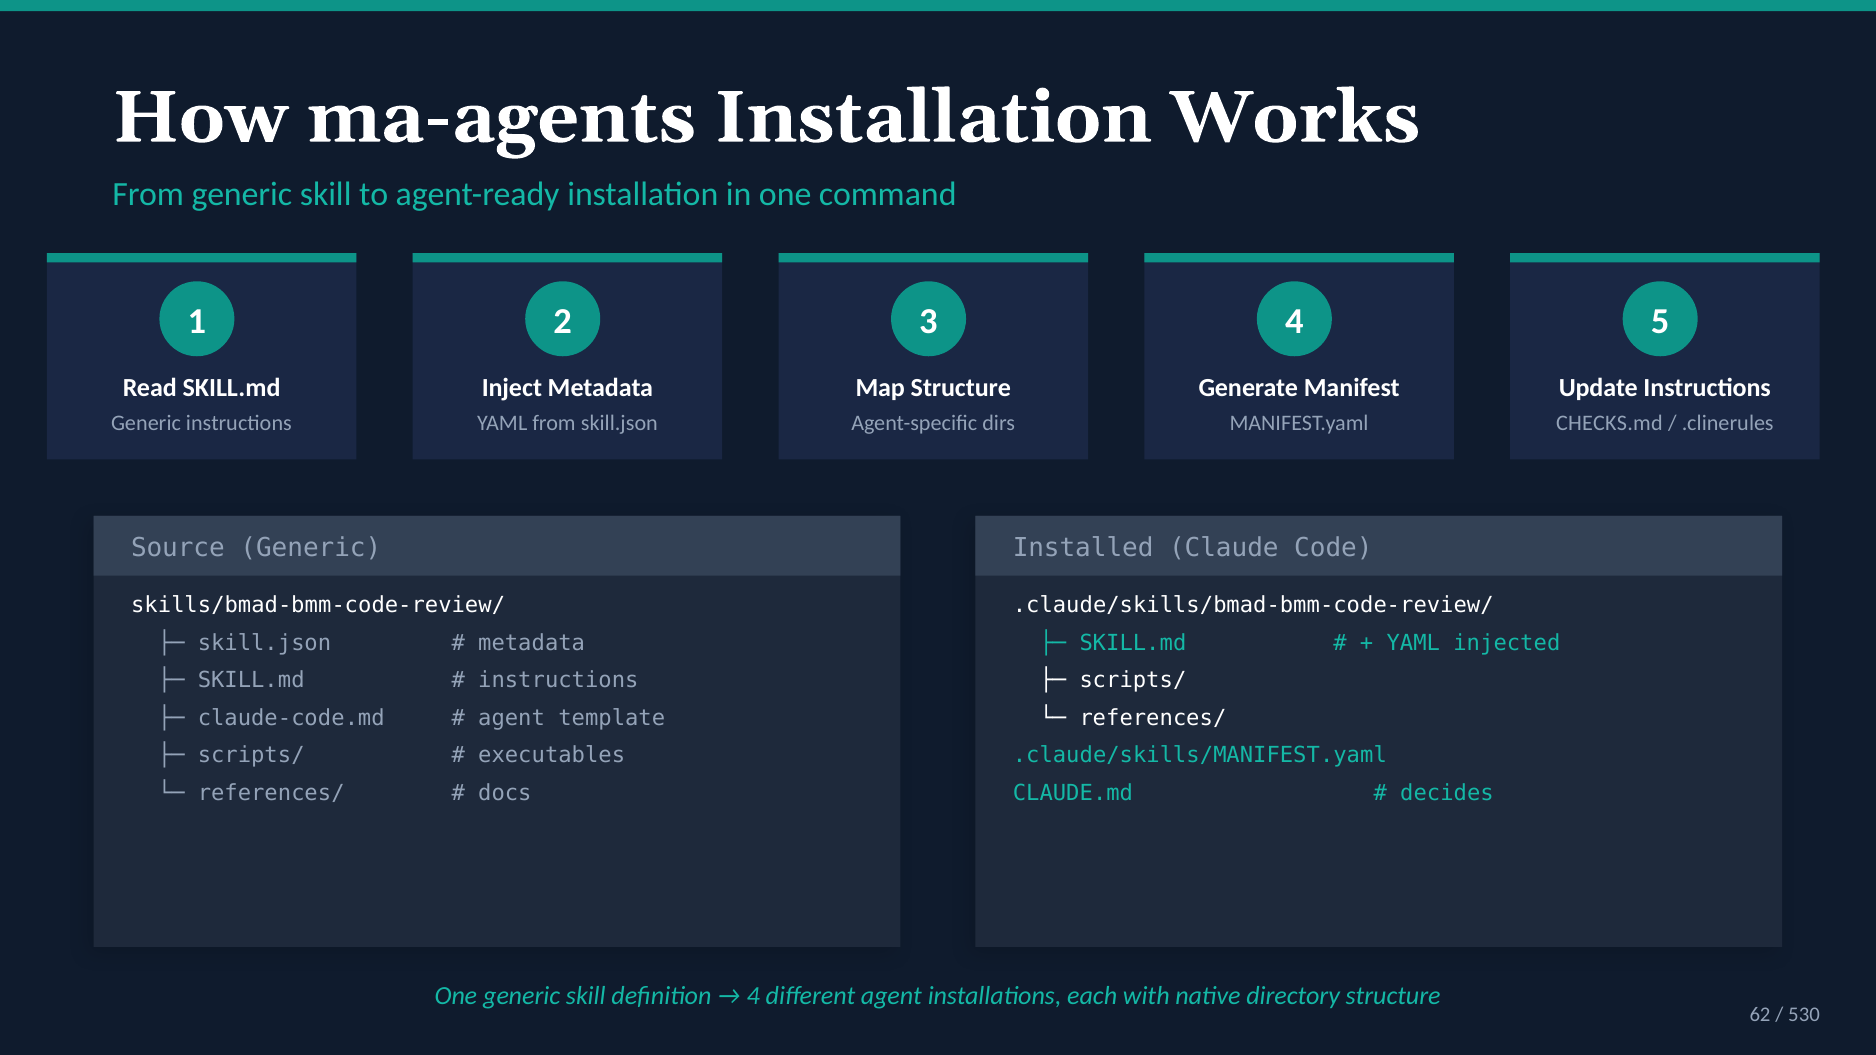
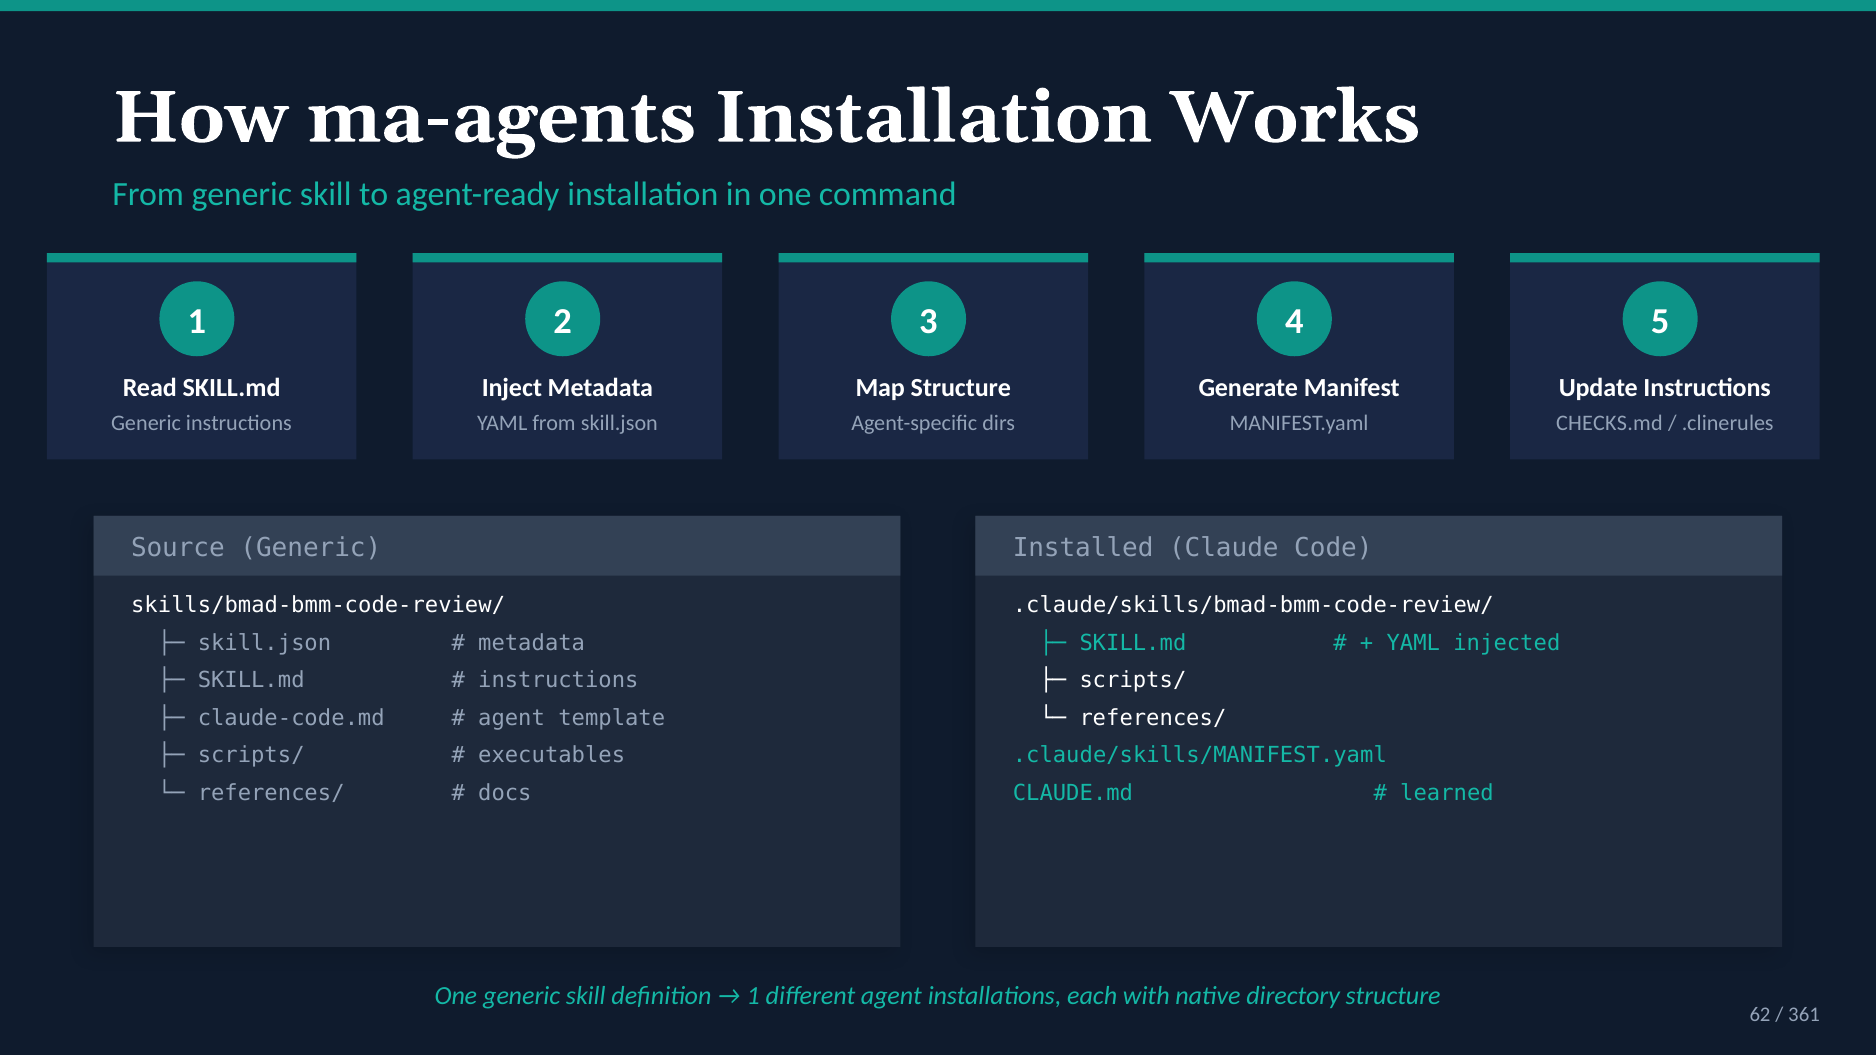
decides: decides -> learned
4 at (753, 996): 4 -> 1
530: 530 -> 361
